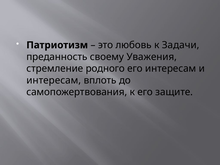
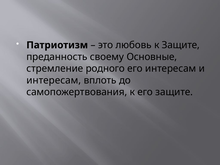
к Задачи: Задачи -> Защите
Уважения: Уважения -> Основные
